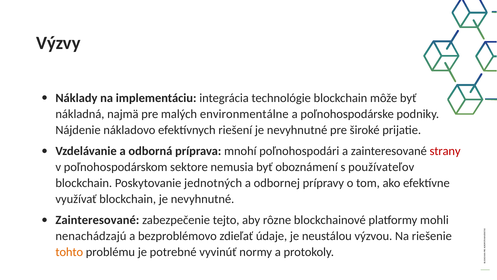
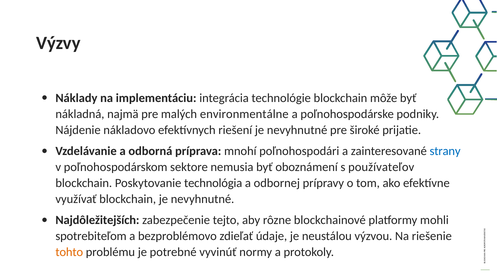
strany colour: red -> blue
jednotných: jednotných -> technológia
Zainteresované at (97, 220): Zainteresované -> Najdôležitejších
nenachádzajú: nenachádzajú -> spotrebiteľom
